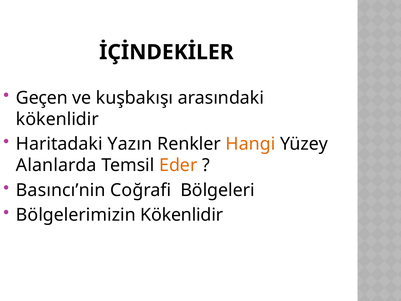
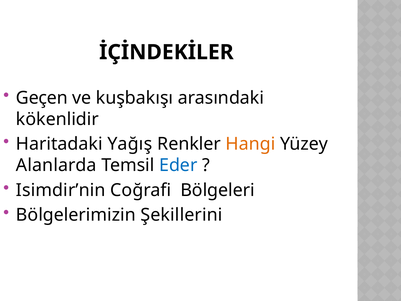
Yazın: Yazın -> Yağış
Eder colour: orange -> blue
Basıncı’nin: Basıncı’nin -> Isimdir’nin
Bölgelerimizin Kökenlidir: Kökenlidir -> Şekillerini
